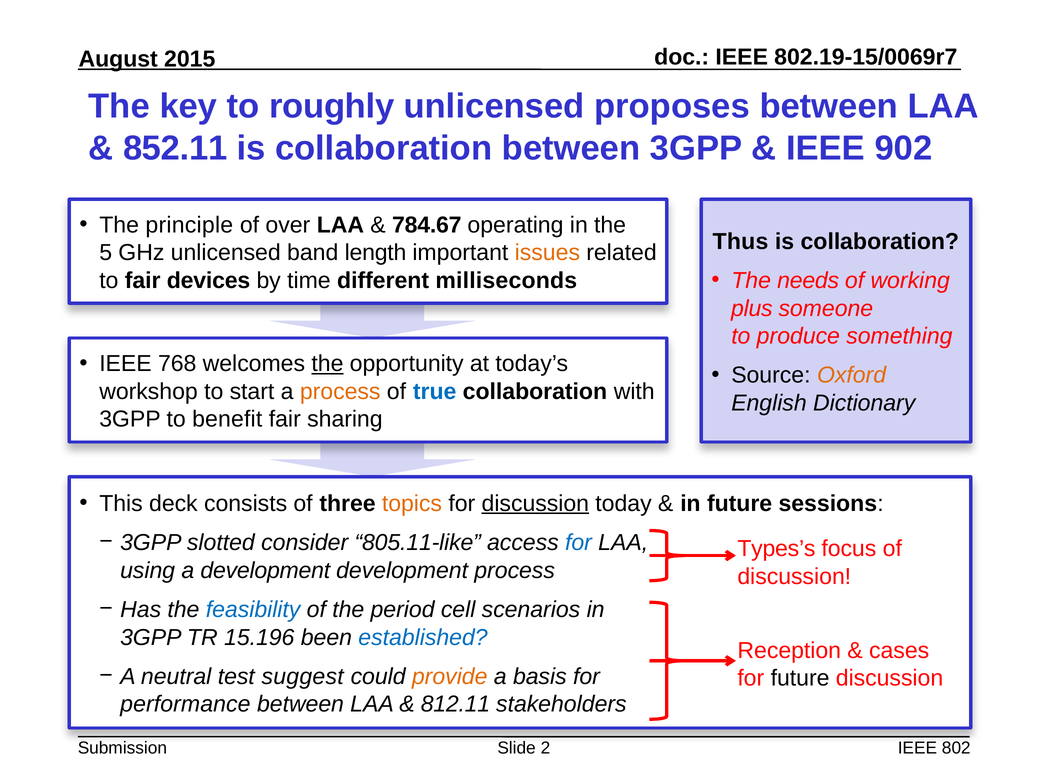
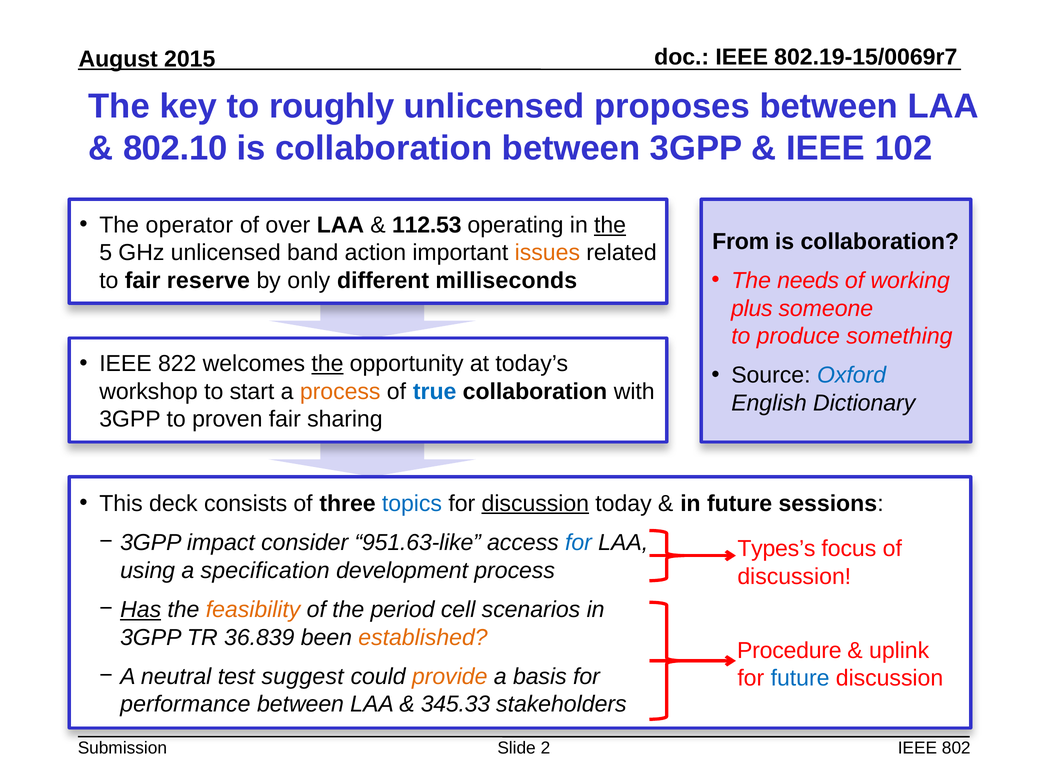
852.11: 852.11 -> 802.10
902: 902 -> 102
principle: principle -> operator
784.67: 784.67 -> 112.53
the at (610, 225) underline: none -> present
Thus: Thus -> From
length: length -> action
devices: devices -> reserve
time: time -> only
768: 768 -> 822
Oxford colour: orange -> blue
benefit: benefit -> proven
topics colour: orange -> blue
slotted: slotted -> impact
805.11-like: 805.11-like -> 951.63-like
a development: development -> specification
Has underline: none -> present
feasibility colour: blue -> orange
15.196: 15.196 -> 36.839
established colour: blue -> orange
Reception: Reception -> Procedure
cases: cases -> uplink
future at (800, 678) colour: black -> blue
812.11: 812.11 -> 345.33
